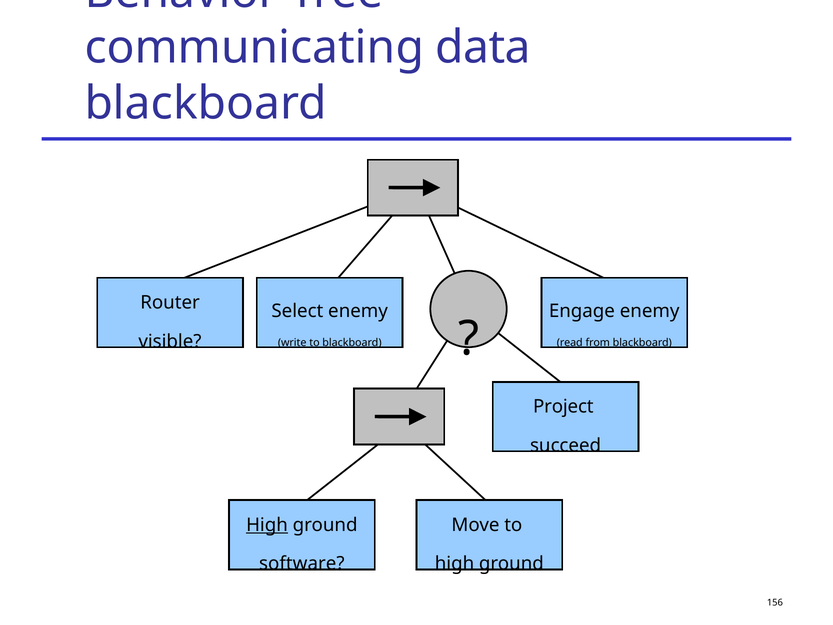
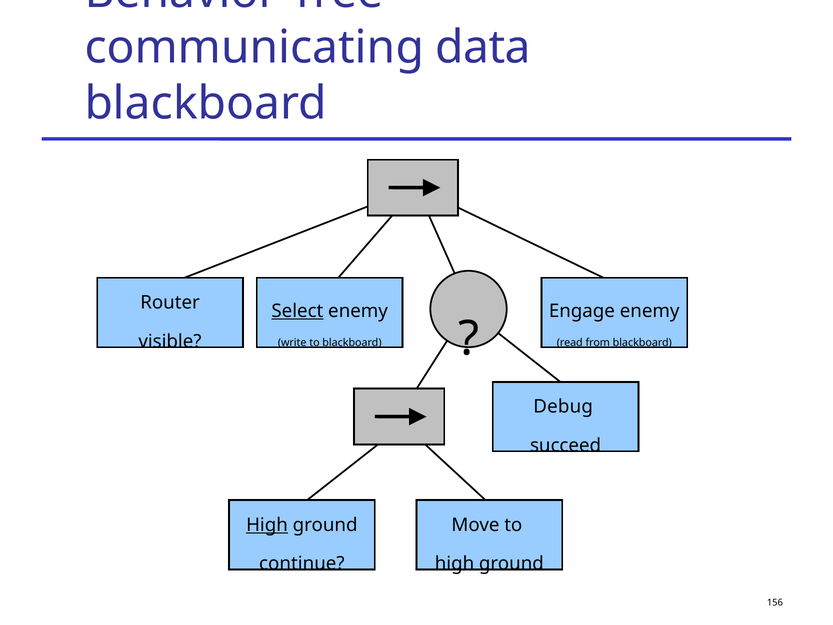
Select underline: none -> present
Project: Project -> Debug
software: software -> continue
